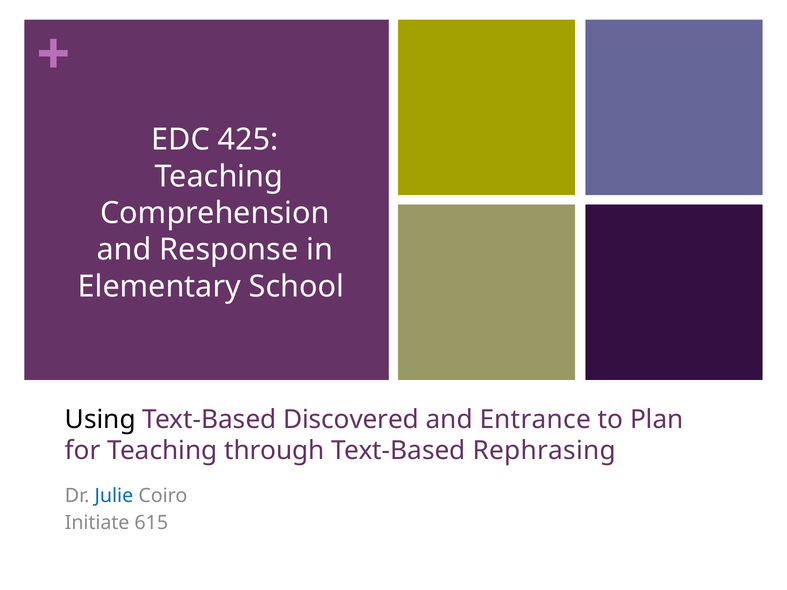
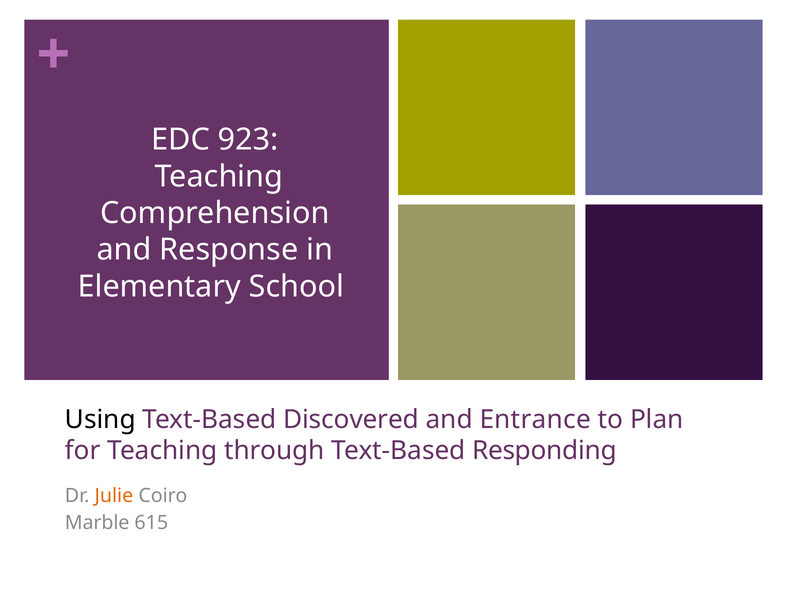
425: 425 -> 923
Rephrasing: Rephrasing -> Responding
Julie colour: blue -> orange
Initiate: Initiate -> Marble
